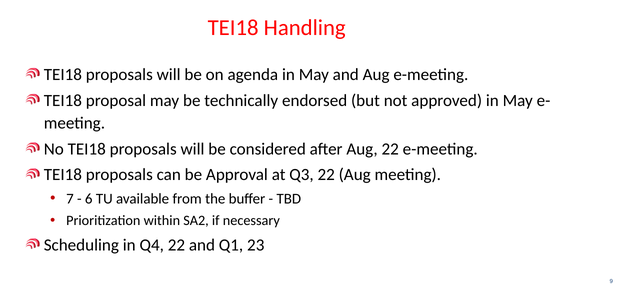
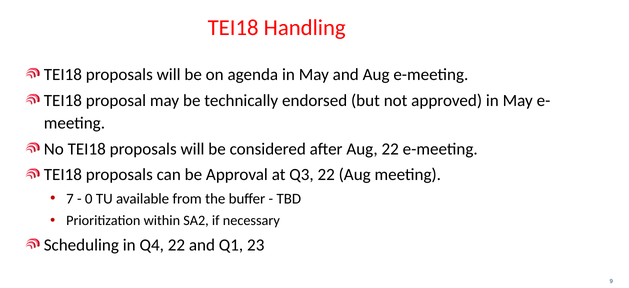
6: 6 -> 0
